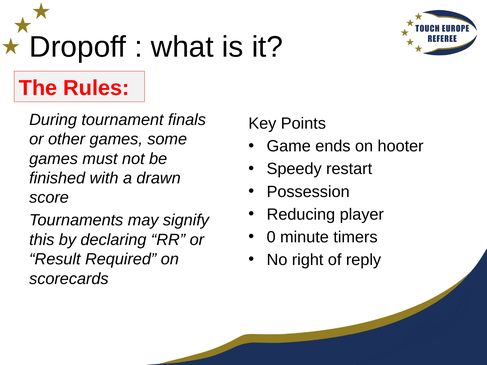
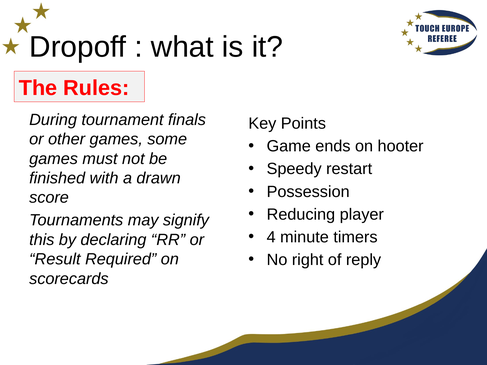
0: 0 -> 4
